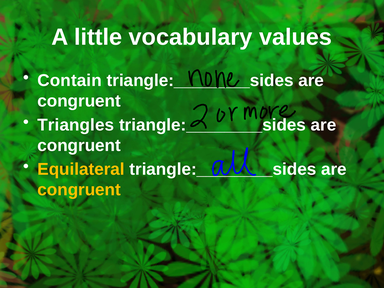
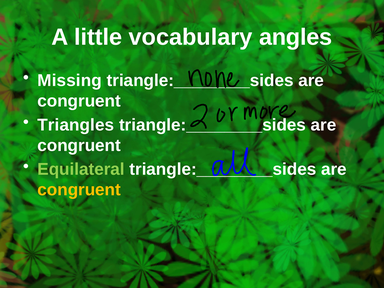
values: values -> angles
Contain: Contain -> Missing
Equilateral colour: yellow -> light green
